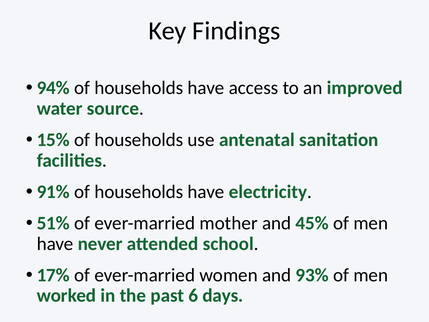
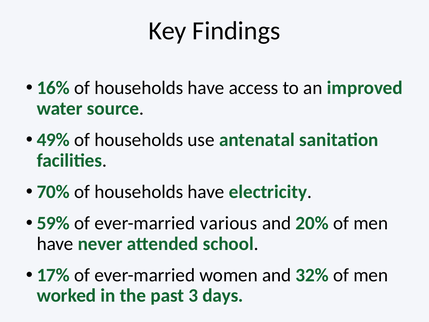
94%: 94% -> 16%
15%: 15% -> 49%
91%: 91% -> 70%
51%: 51% -> 59%
mother: mother -> various
45%: 45% -> 20%
93%: 93% -> 32%
6: 6 -> 3
